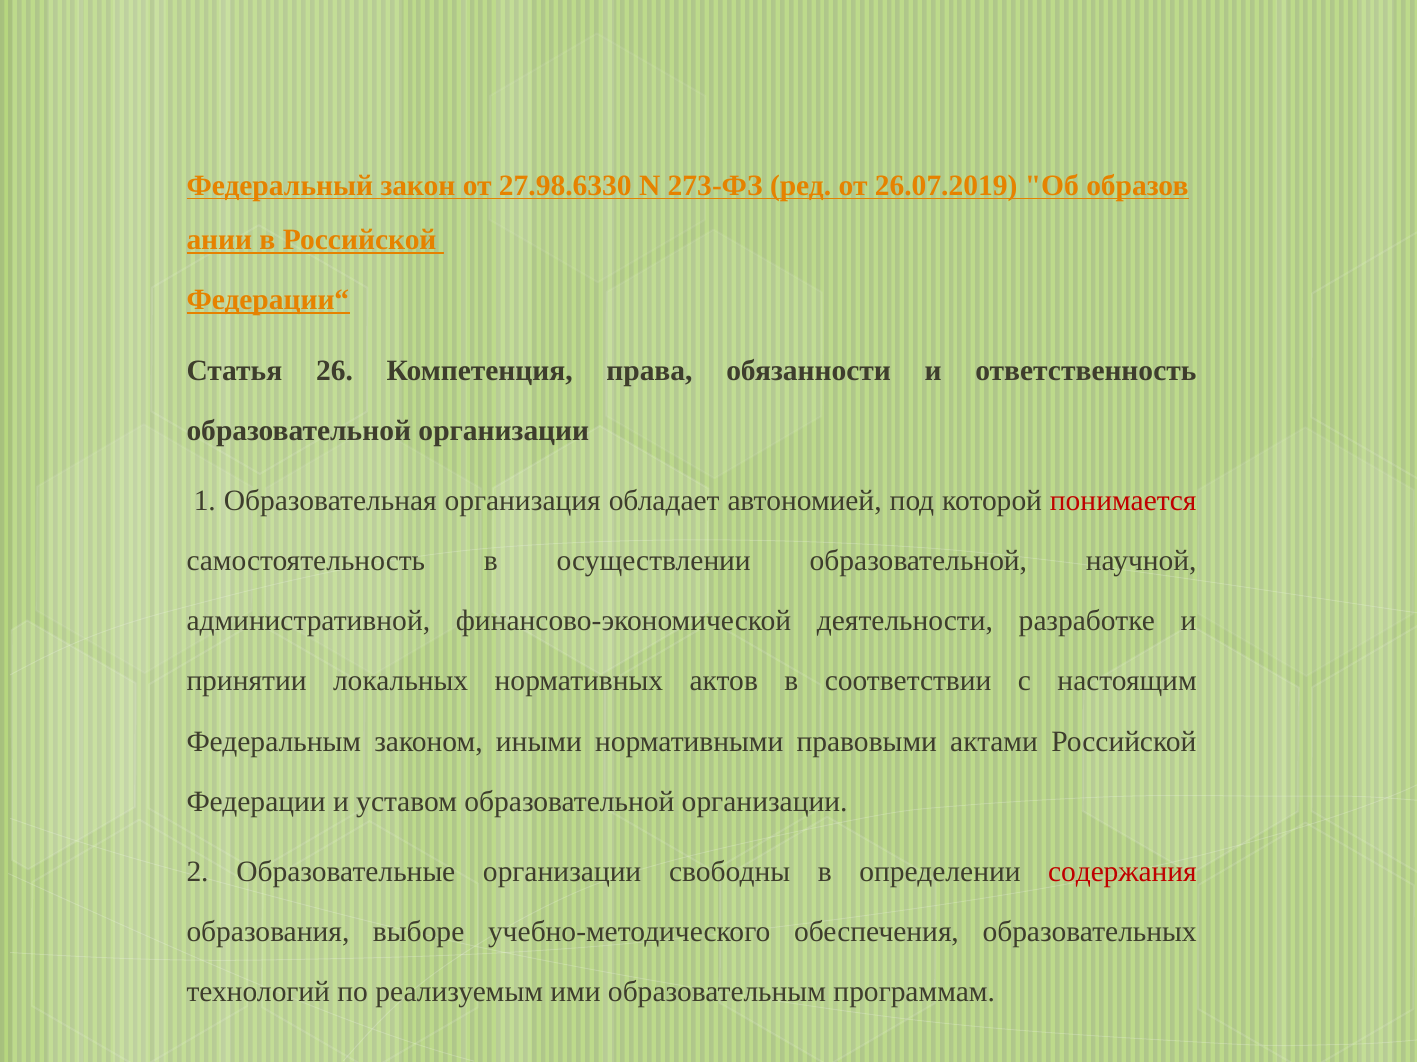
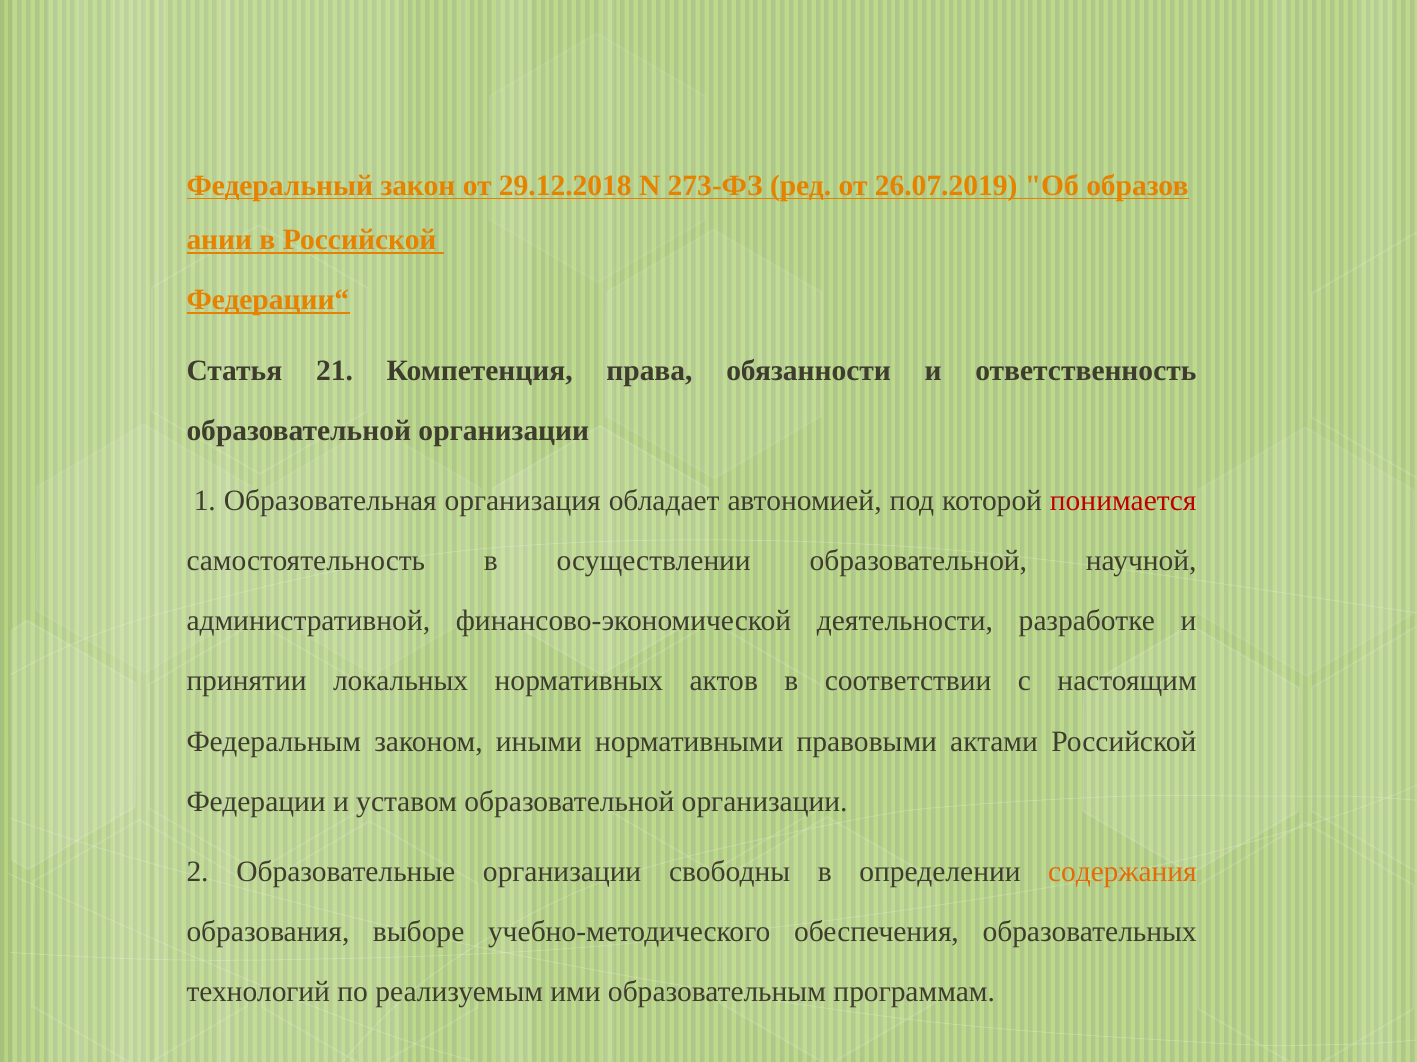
27.98.6330: 27.98.6330 -> 29.12.2018
26: 26 -> 21
содержания colour: red -> orange
